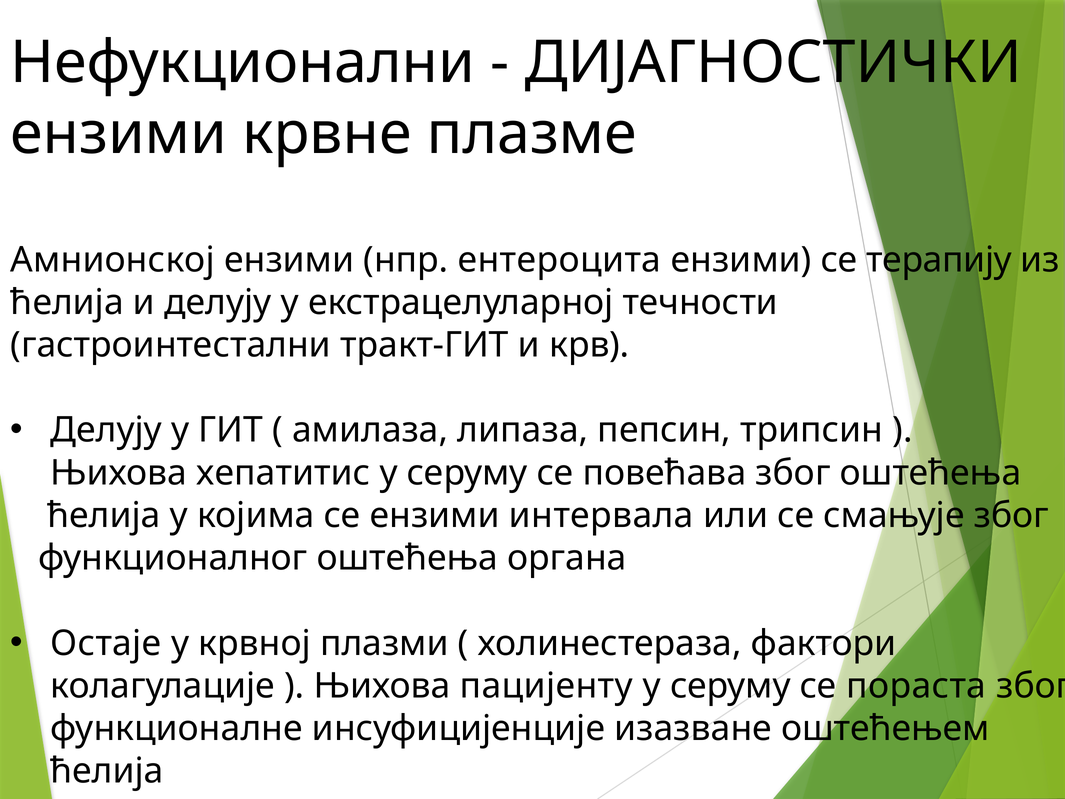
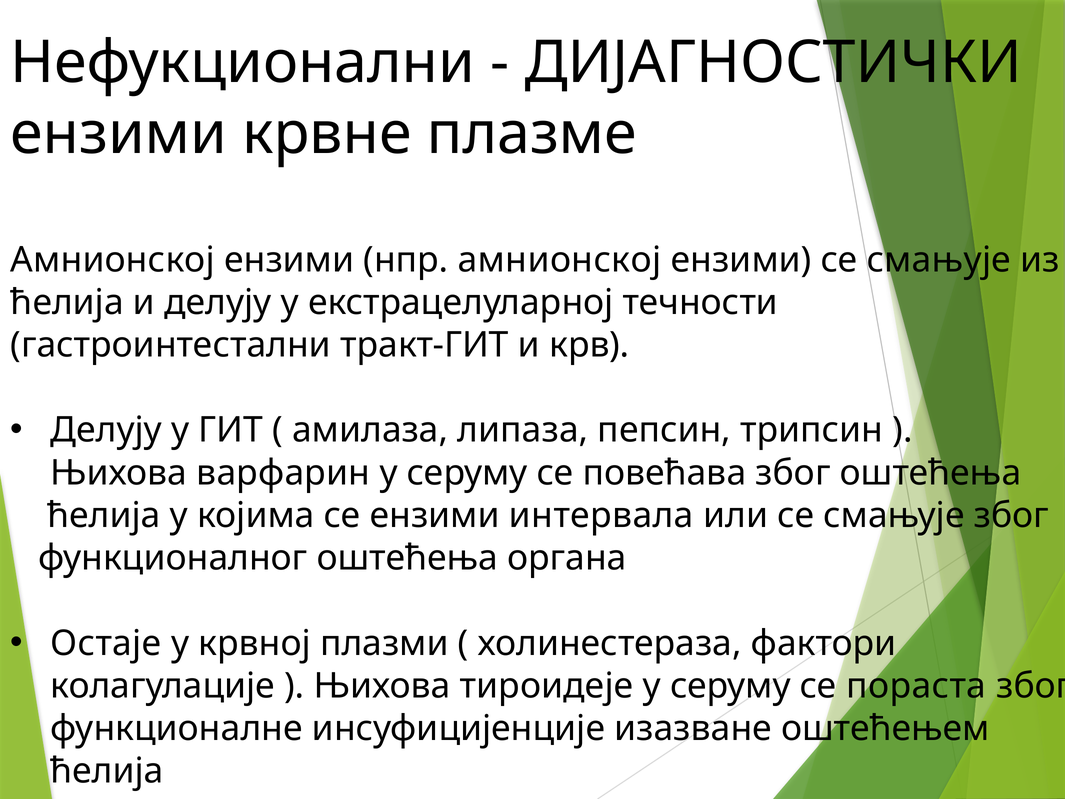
нпр ентероцита: ентероцита -> амнионској
ензими се терапију: терапију -> смањује
хепатитис: хепатитис -> варфарин
пацијенту: пацијенту -> тироидеје
